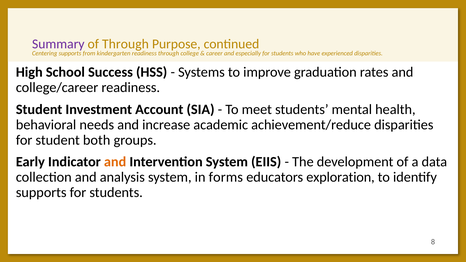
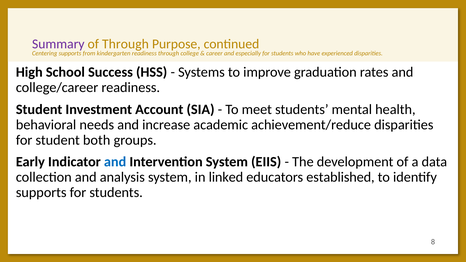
and at (115, 162) colour: orange -> blue
forms: forms -> linked
exploration: exploration -> established
